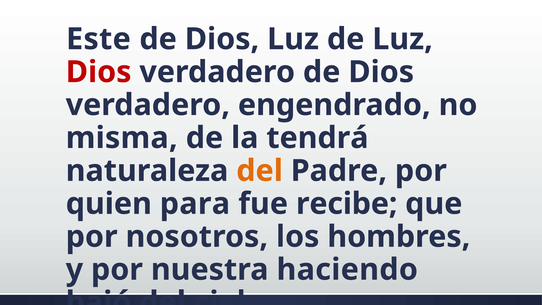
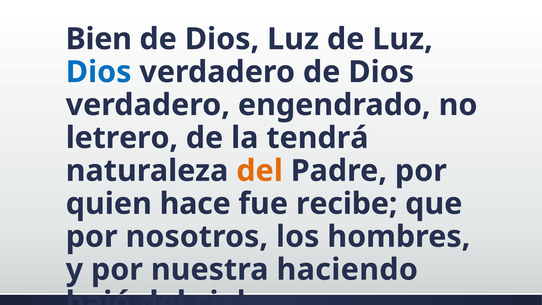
Este: Este -> Bien
Dios at (99, 72) colour: red -> blue
misma: misma -> letrero
para: para -> hace
